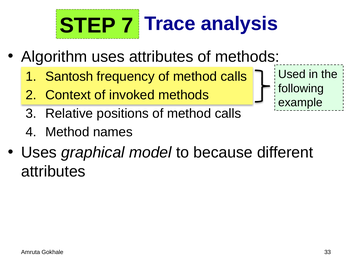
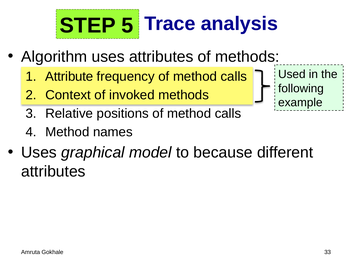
7: 7 -> 5
Santosh: Santosh -> Attribute
